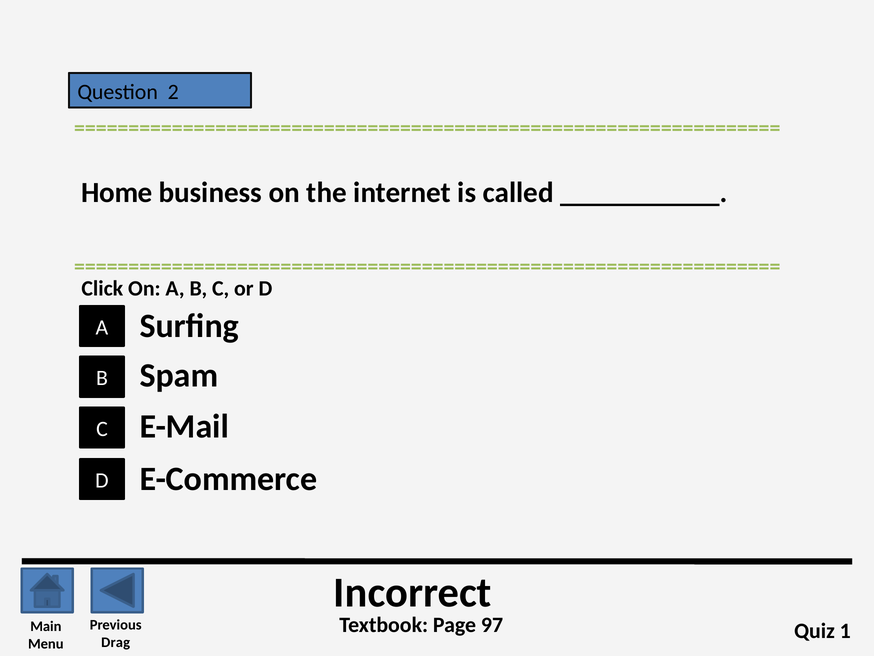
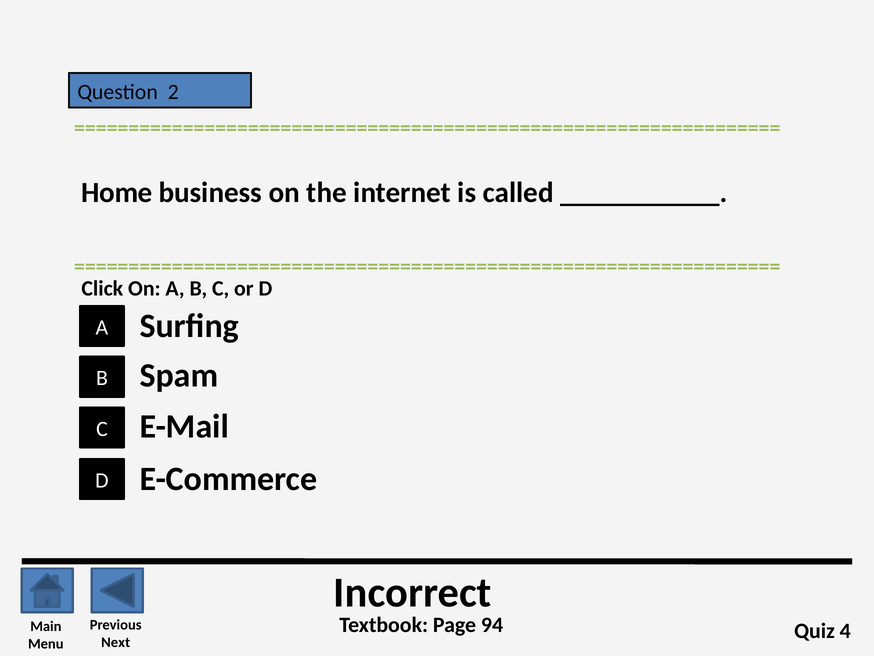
97: 97 -> 94
1: 1 -> 4
Drag: Drag -> Next
